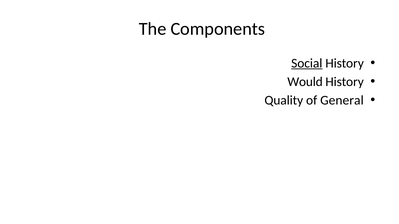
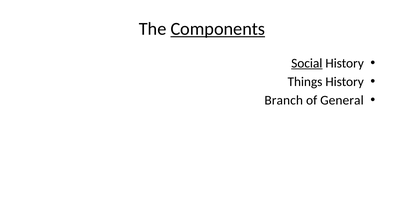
Components underline: none -> present
Would: Would -> Things
Quality: Quality -> Branch
